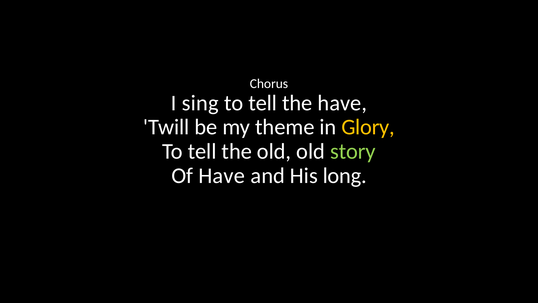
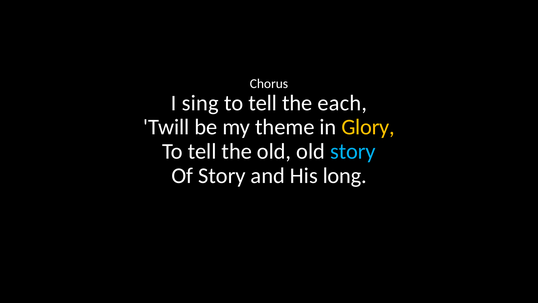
the have: have -> each
story at (353, 151) colour: light green -> light blue
Of Have: Have -> Story
